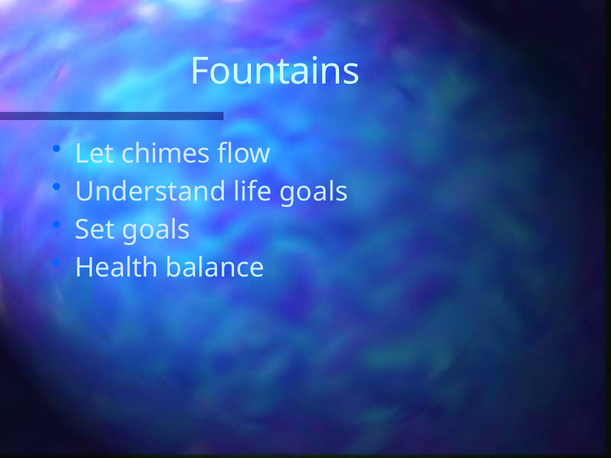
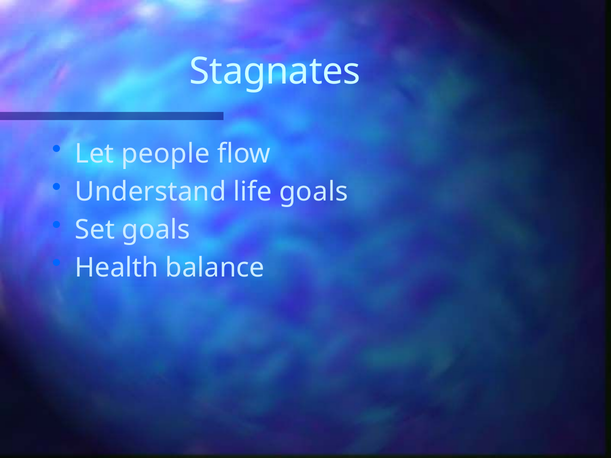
Fountains: Fountains -> Stagnates
chimes: chimes -> people
